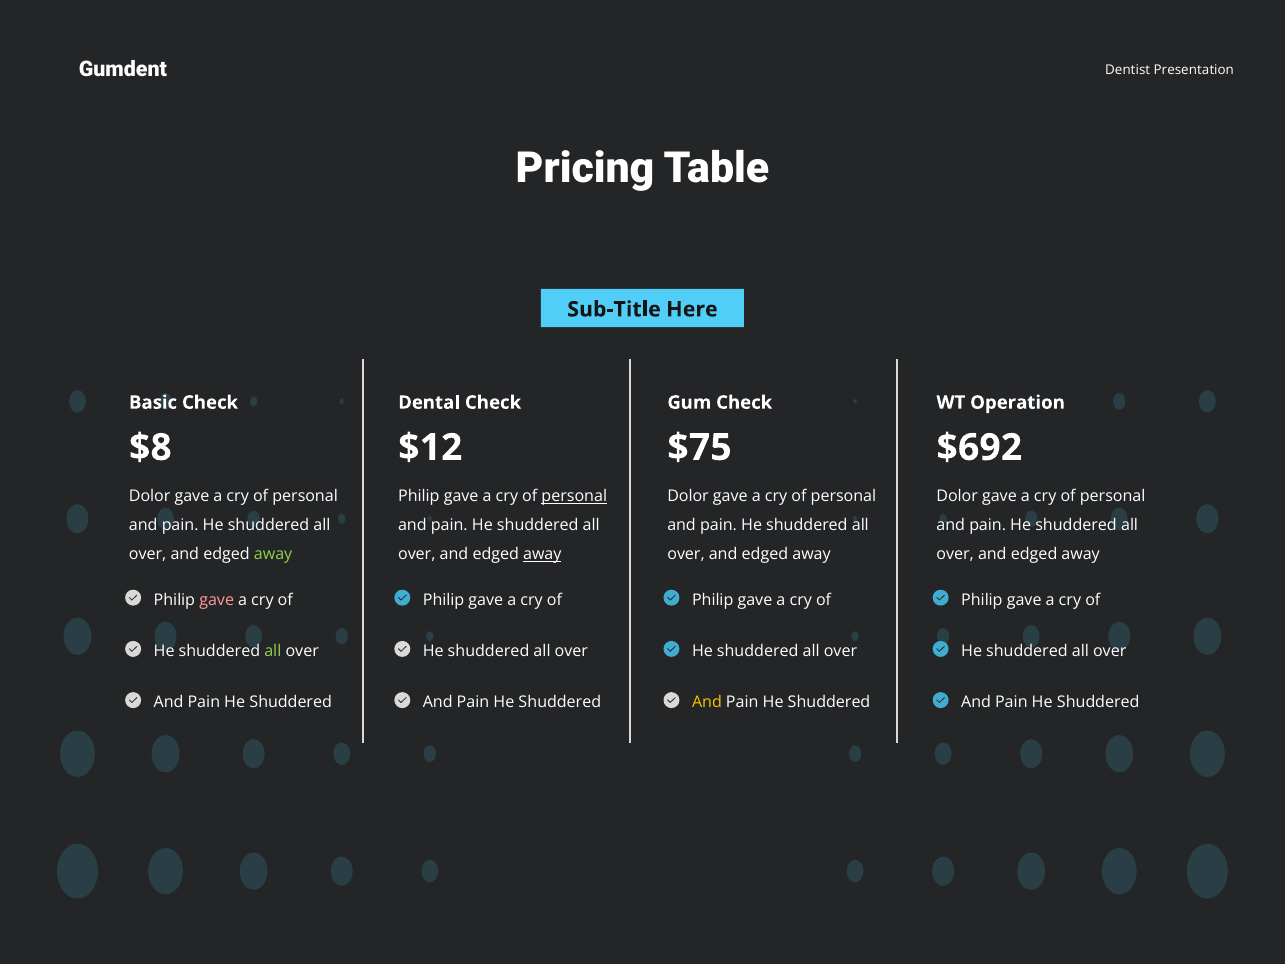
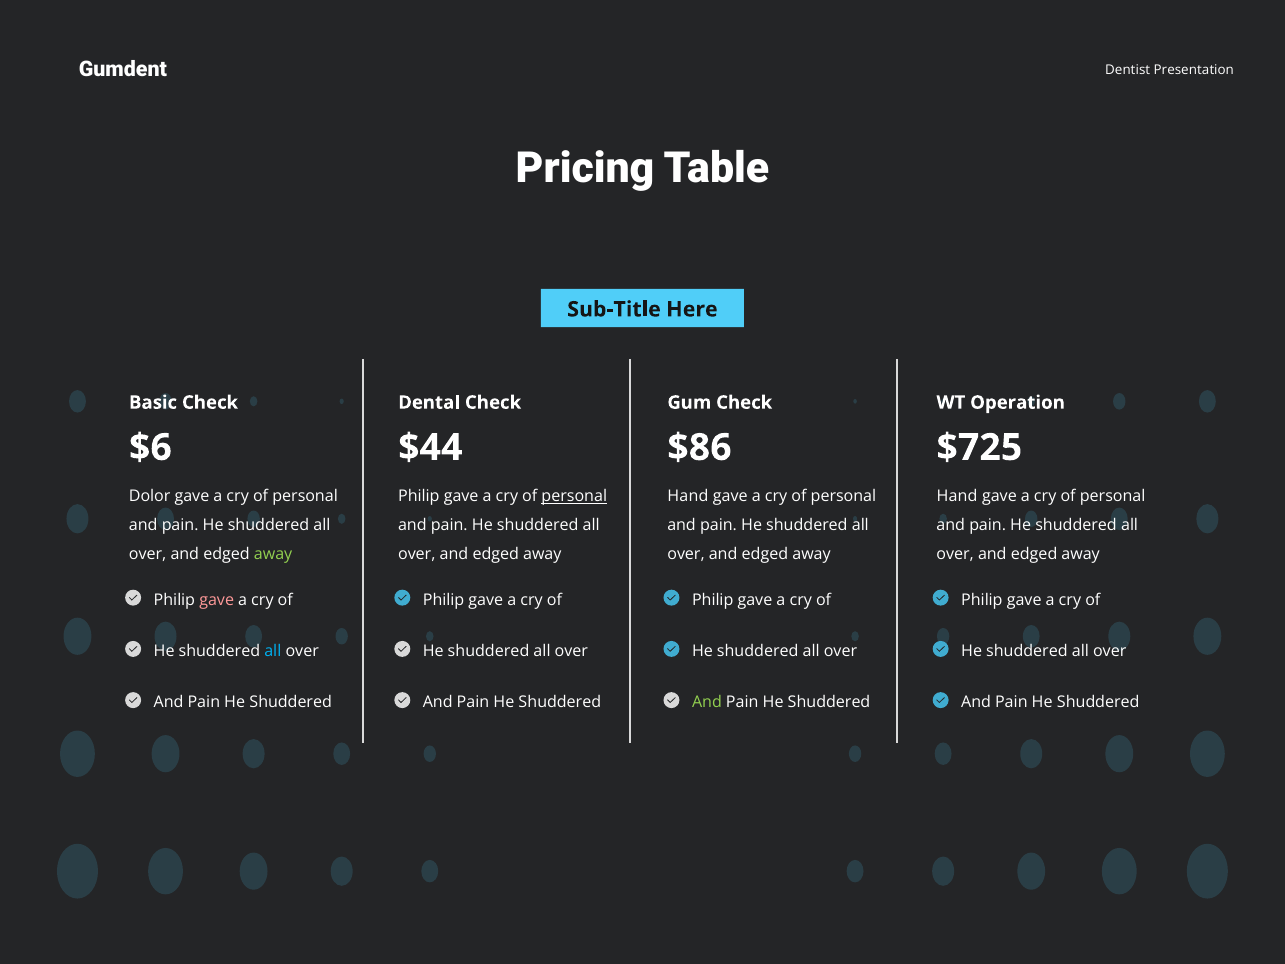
$8: $8 -> $6
$12: $12 -> $44
$75: $75 -> $86
$692: $692 -> $725
Dolor at (688, 497): Dolor -> Hand
Dolor at (957, 497): Dolor -> Hand
away at (542, 555) underline: present -> none
all at (273, 651) colour: light green -> light blue
And at (707, 702) colour: yellow -> light green
